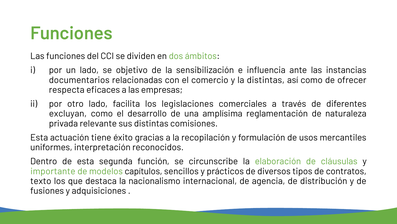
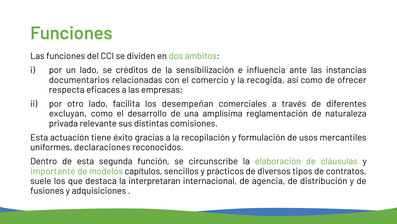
objetivo: objetivo -> créditos
la distintas: distintas -> recogida
legislaciones: legislaciones -> desempeñan
interpretación: interpretación -> declaraciones
texto: texto -> suele
nacionalismo: nacionalismo -> interpretaran
